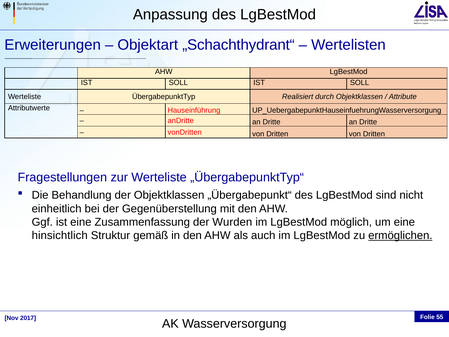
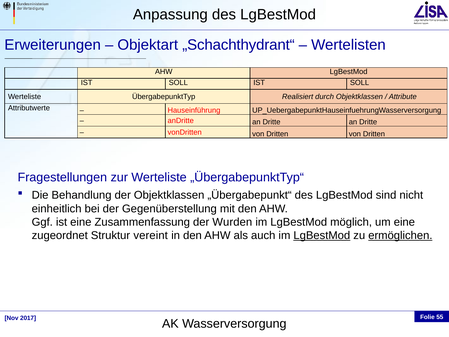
hinsichtlich: hinsichtlich -> zugeordnet
gemäß: gemäß -> vereint
LgBestMod at (322, 235) underline: none -> present
